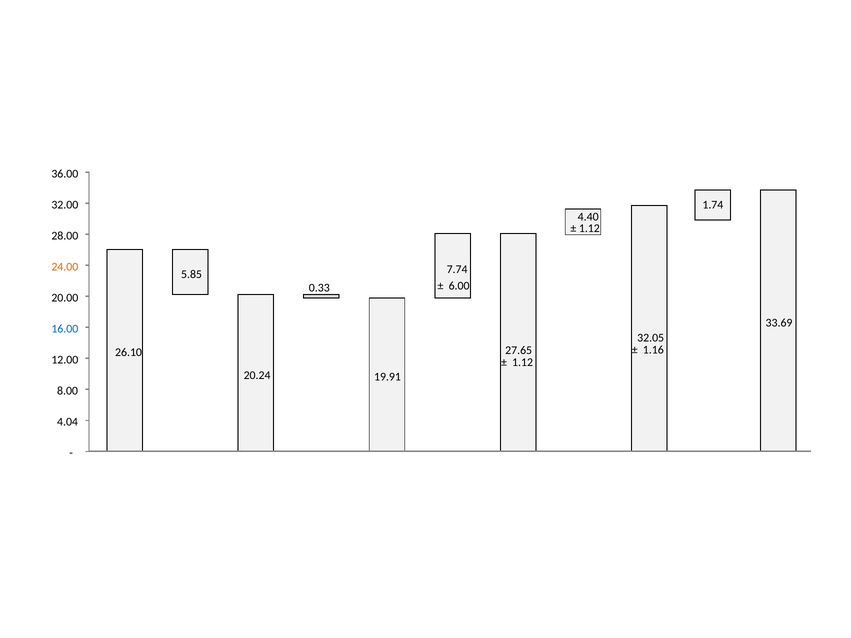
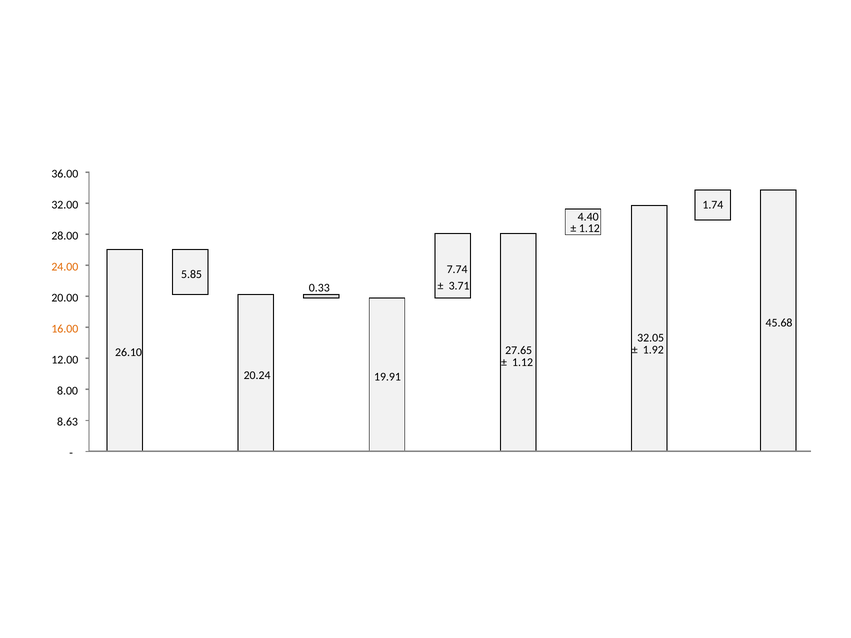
6.00: 6.00 -> 3.71
33.69: 33.69 -> 45.68
16.00 colour: blue -> orange
1.16: 1.16 -> 1.92
4.04: 4.04 -> 8.63
